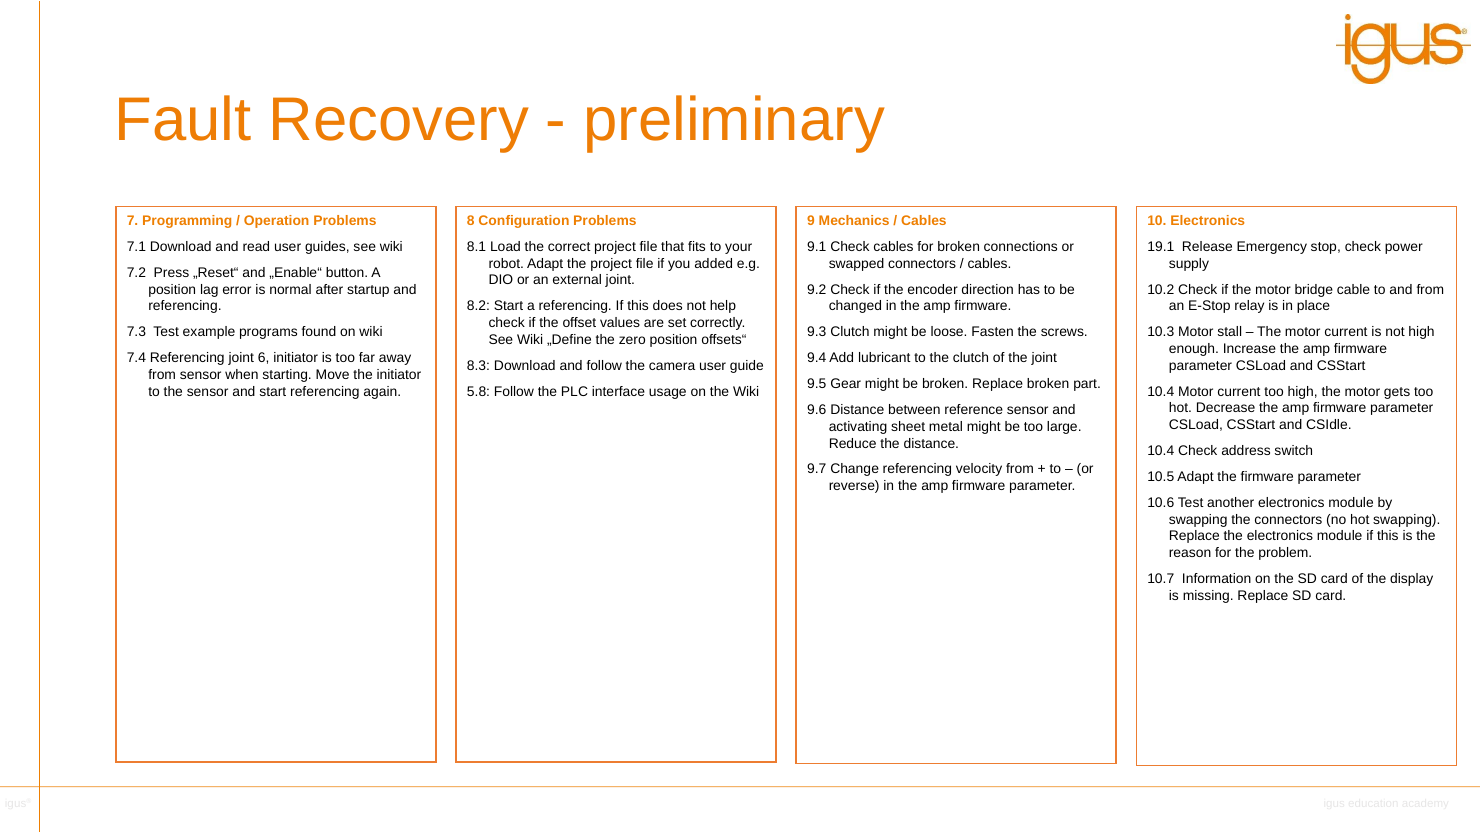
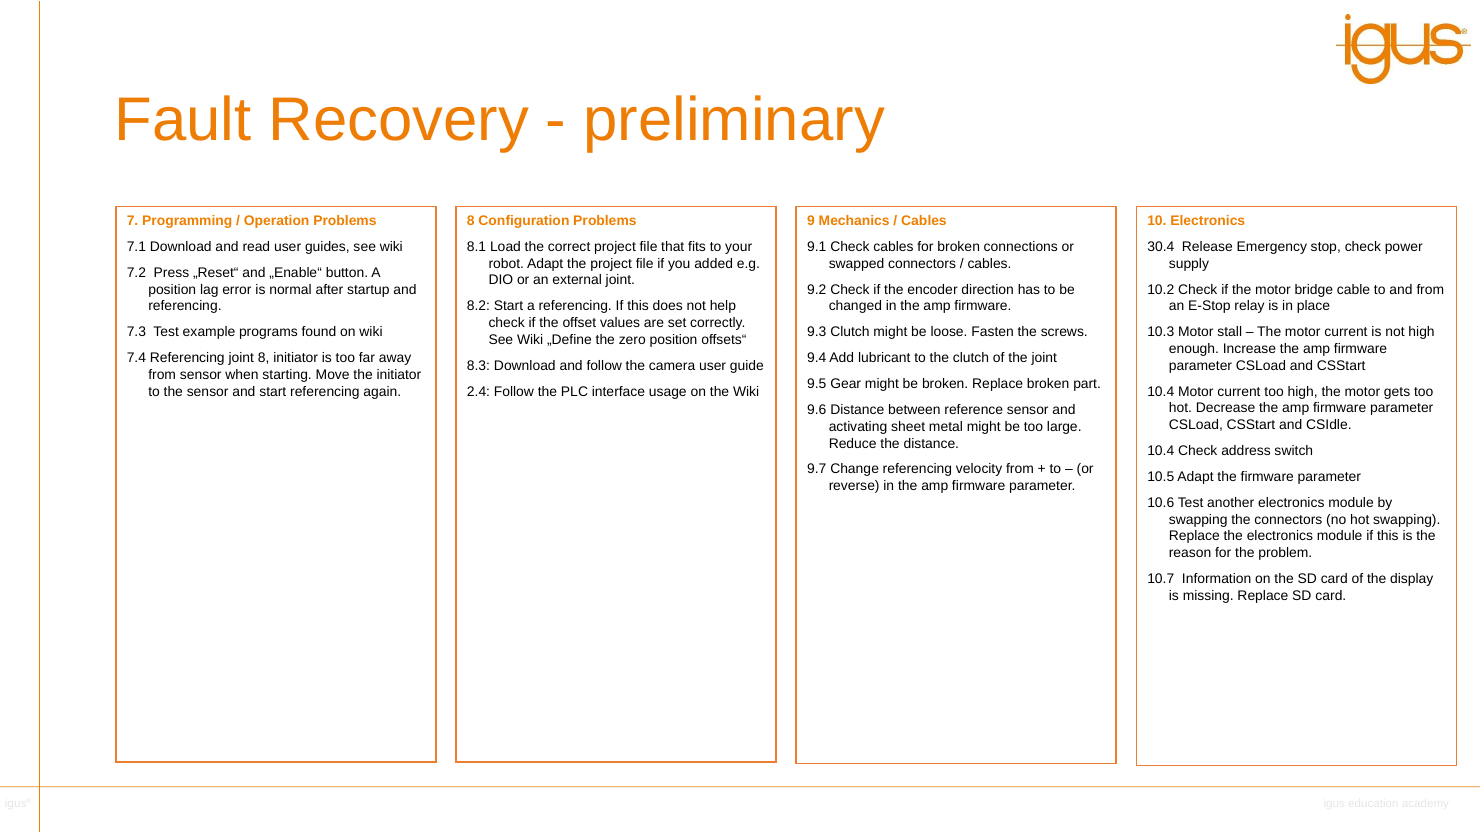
19.1: 19.1 -> 30.4
joint 6: 6 -> 8
5.8: 5.8 -> 2.4
